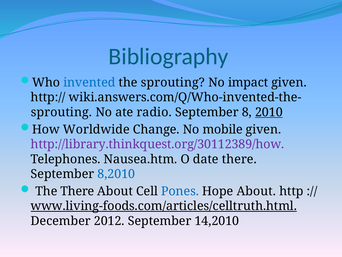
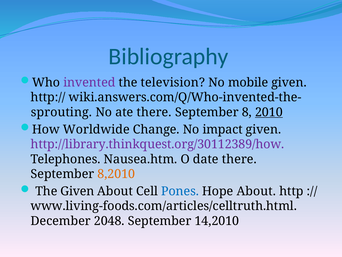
invented colour: blue -> purple
the sprouting: sprouting -> television
impact: impact -> mobile
ate radio: radio -> there
mobile: mobile -> impact
8,2010 colour: blue -> orange
The There: There -> Given
www.living-foods.com/articles/celltruth.html underline: present -> none
2012: 2012 -> 2048
